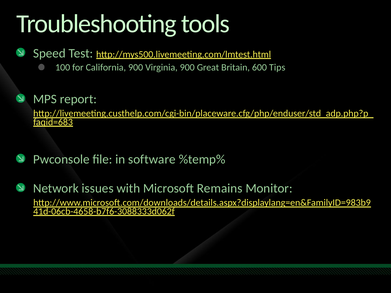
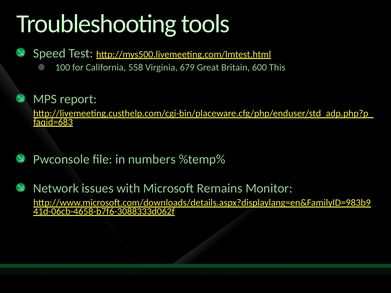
California 900: 900 -> 558
Virginia 900: 900 -> 679
Tips: Tips -> This
software: software -> numbers
